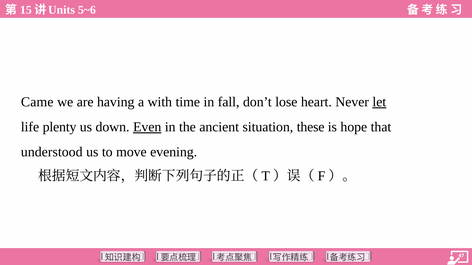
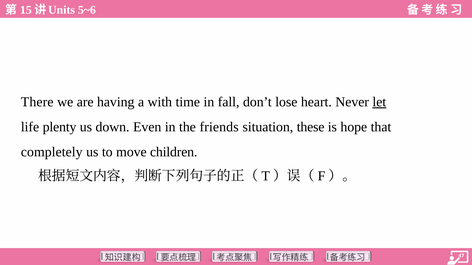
Came: Came -> There
Even underline: present -> none
ancient: ancient -> friends
understood: understood -> completely
evening: evening -> children
